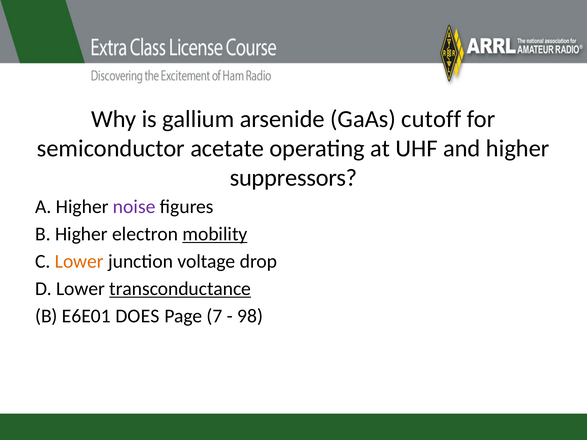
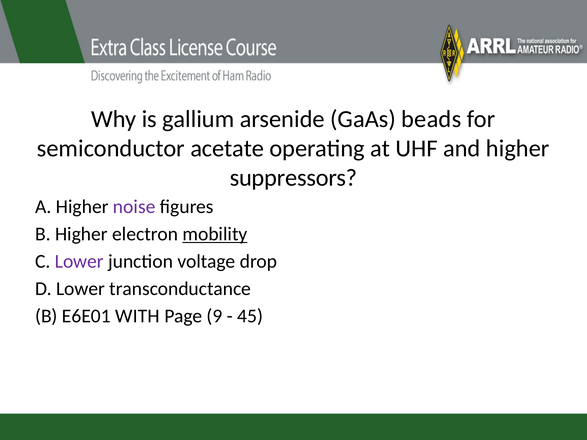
cutoff: cutoff -> beads
Lower at (79, 262) colour: orange -> purple
transconductance underline: present -> none
DOES: DOES -> WITH
7: 7 -> 9
98: 98 -> 45
